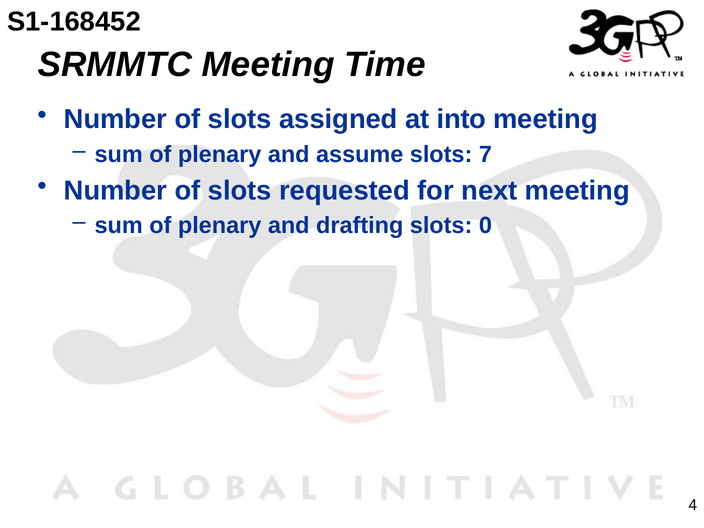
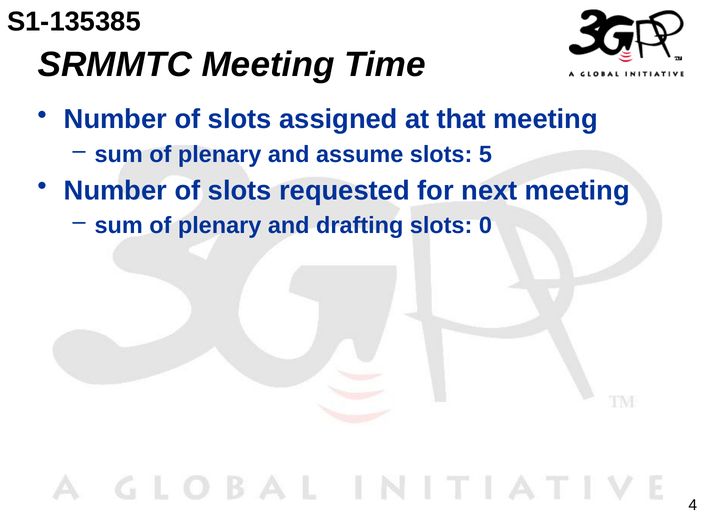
S1-168452: S1-168452 -> S1-135385
into: into -> that
7: 7 -> 5
